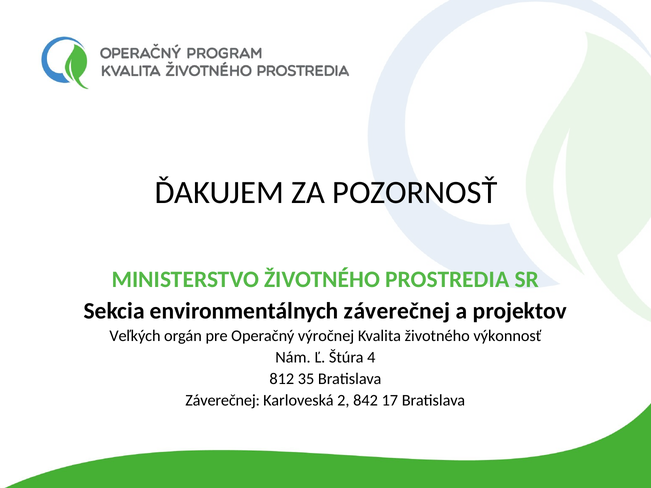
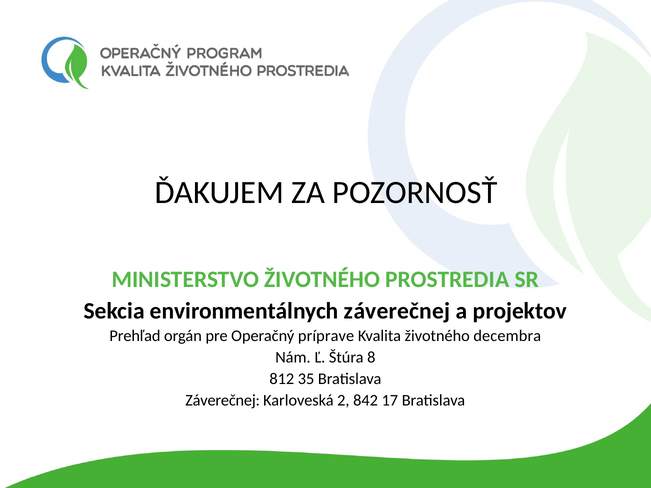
Veľkých: Veľkých -> Prehľad
výročnej: výročnej -> príprave
výkonnosť: výkonnosť -> decembra
4: 4 -> 8
